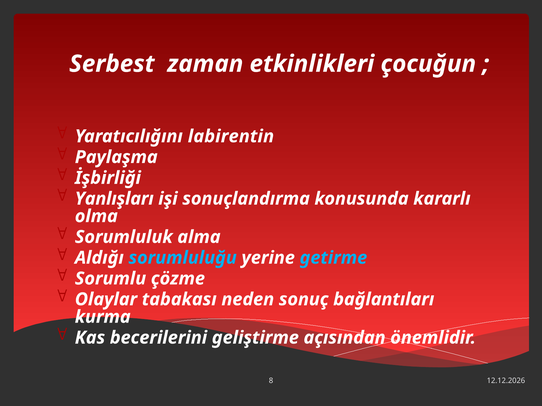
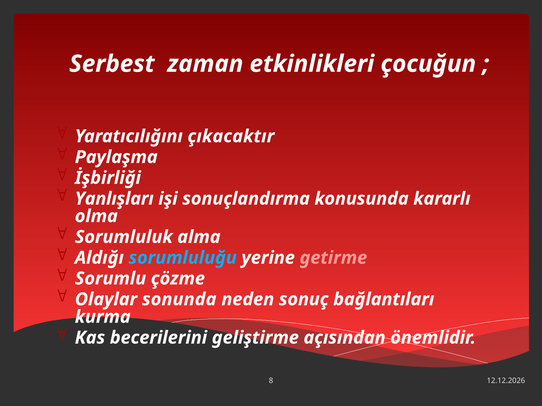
labirentin: labirentin -> çıkacaktır
getirme colour: light blue -> pink
tabakası: tabakası -> sonunda
